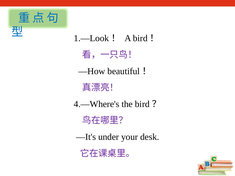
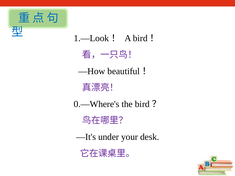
4.—Where's: 4.—Where's -> 0.—Where's
